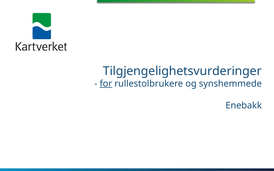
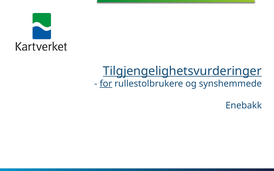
Tilgjengelighetsvurderinger underline: none -> present
